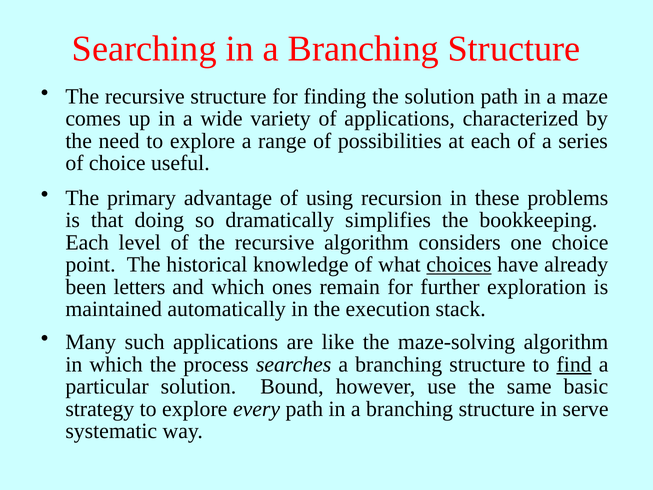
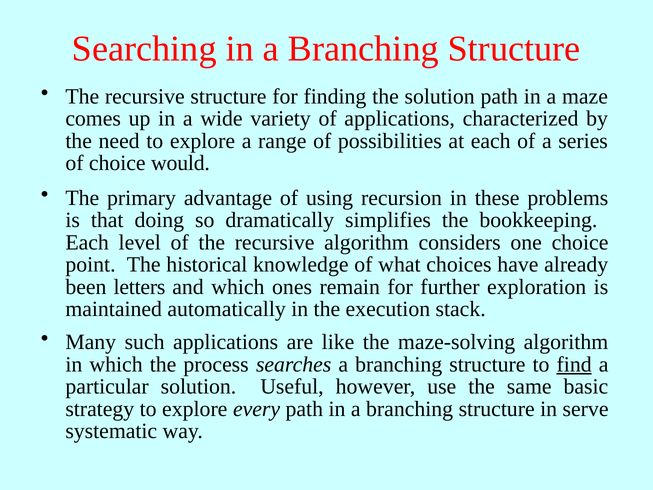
useful: useful -> would
choices underline: present -> none
Bound: Bound -> Useful
